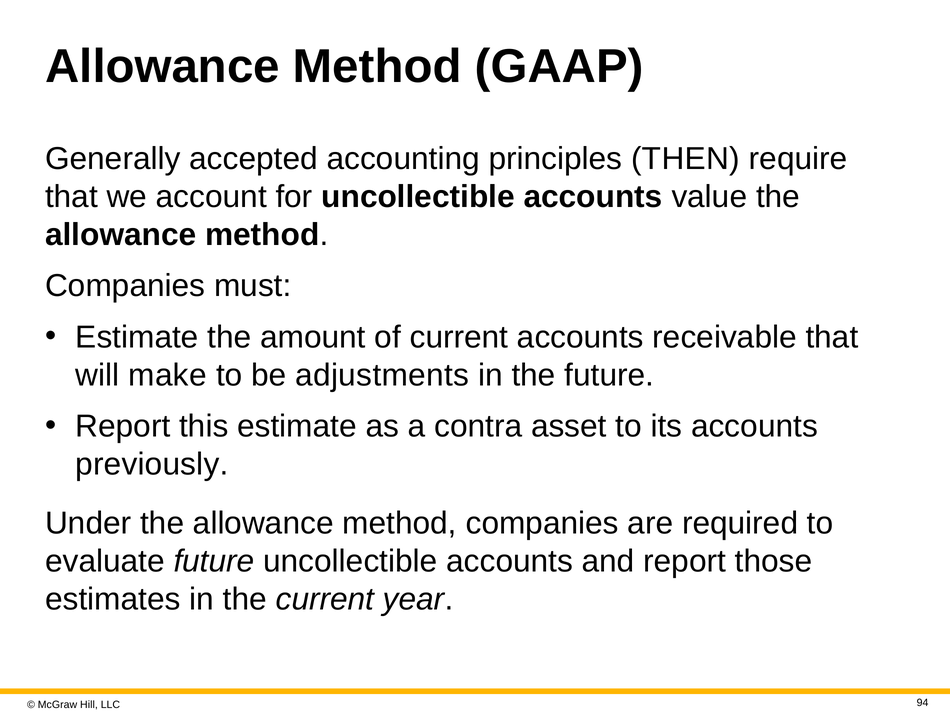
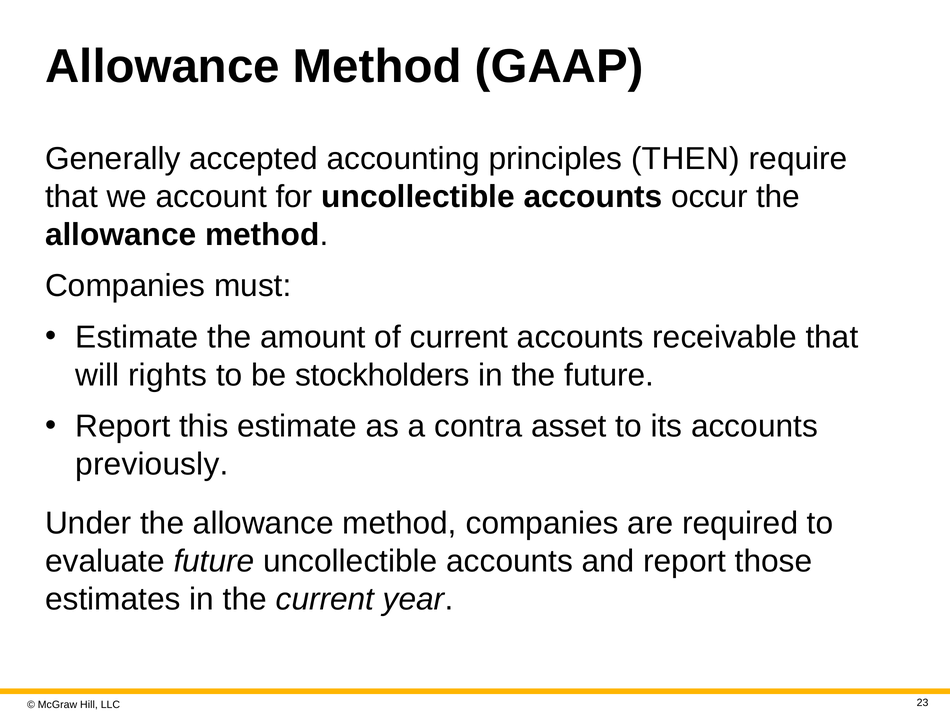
value: value -> occur
make: make -> rights
adjustments: adjustments -> stockholders
94: 94 -> 23
